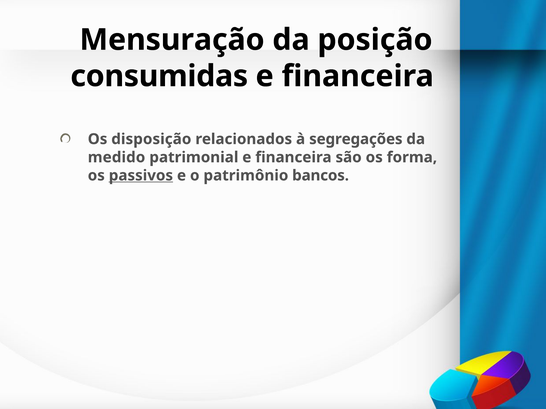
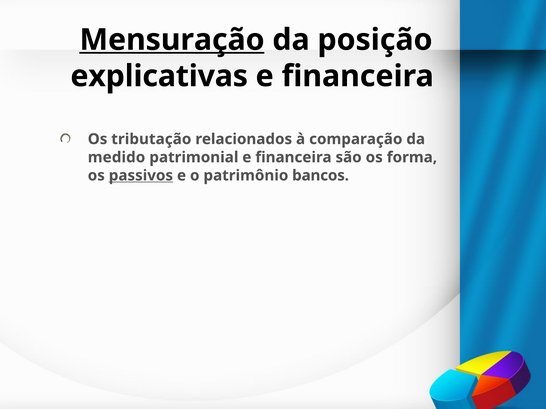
Mensuração underline: none -> present
consumidas: consumidas -> explicativas
disposição: disposição -> tributação
segregações: segregações -> comparação
